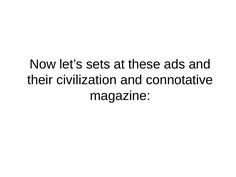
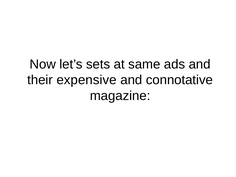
these: these -> same
civilization: civilization -> expensive
